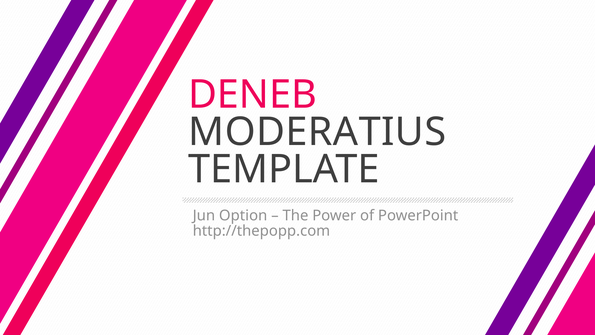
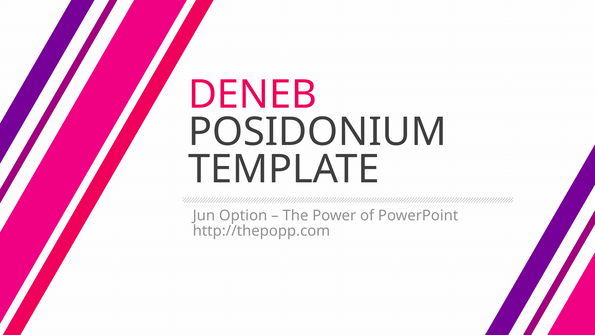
MODERATIUS: MODERATIUS -> POSIDONIUM
